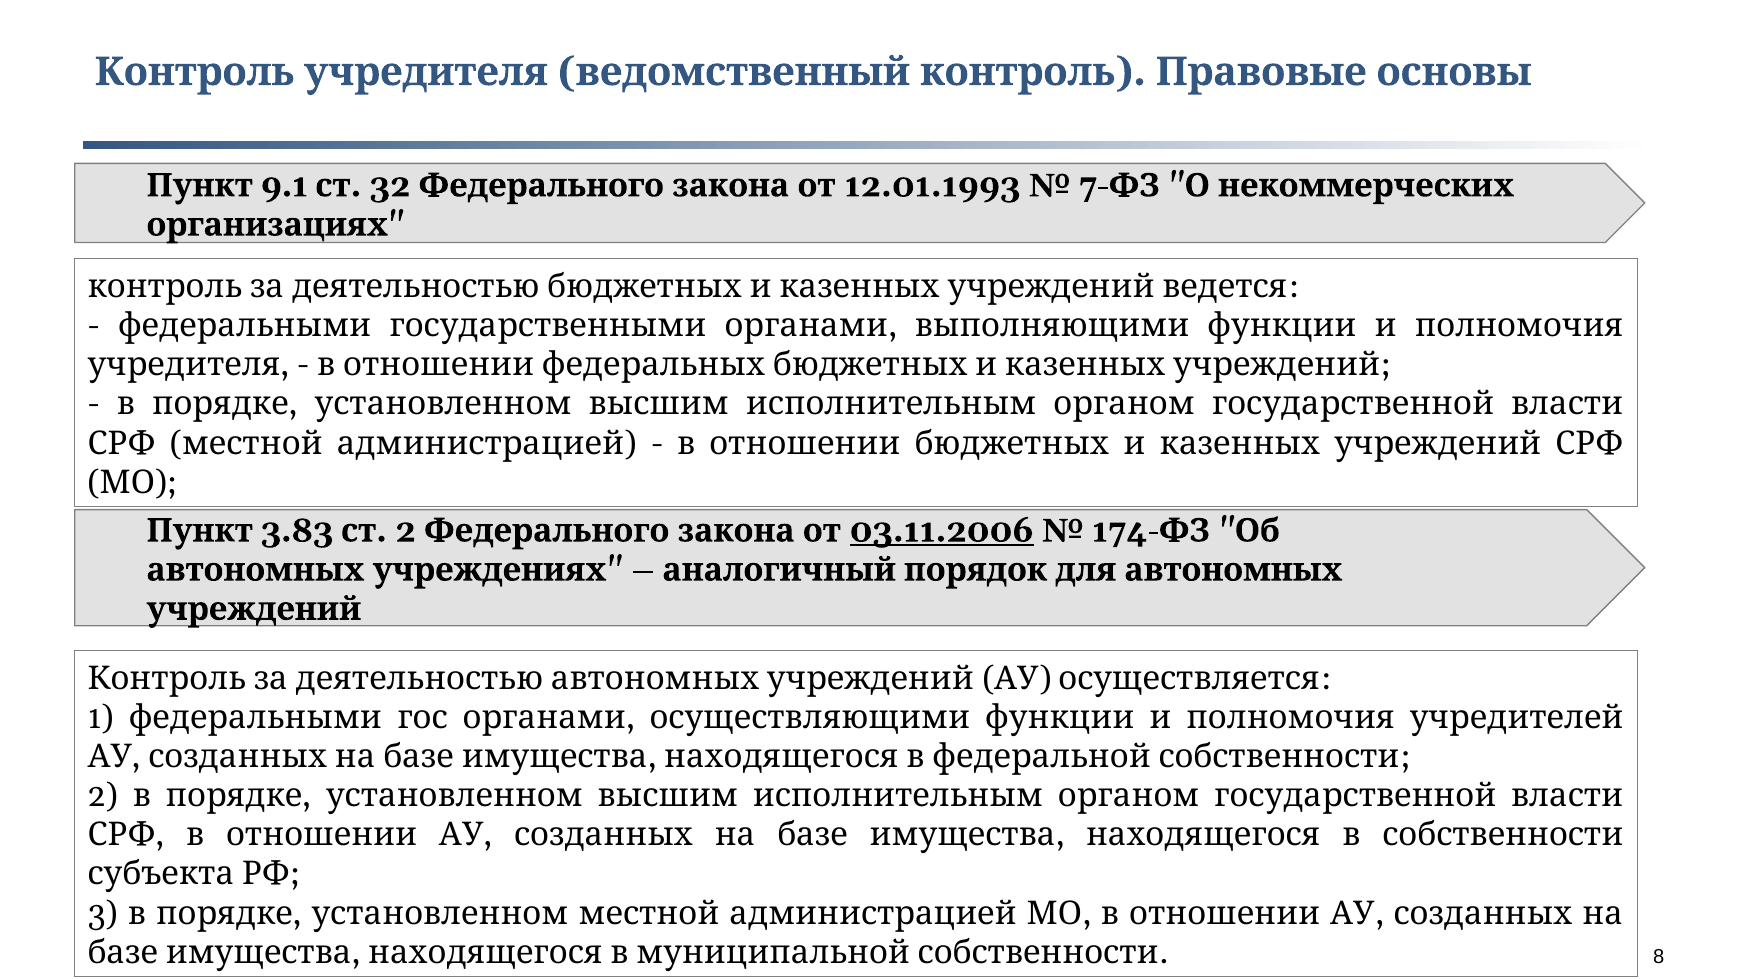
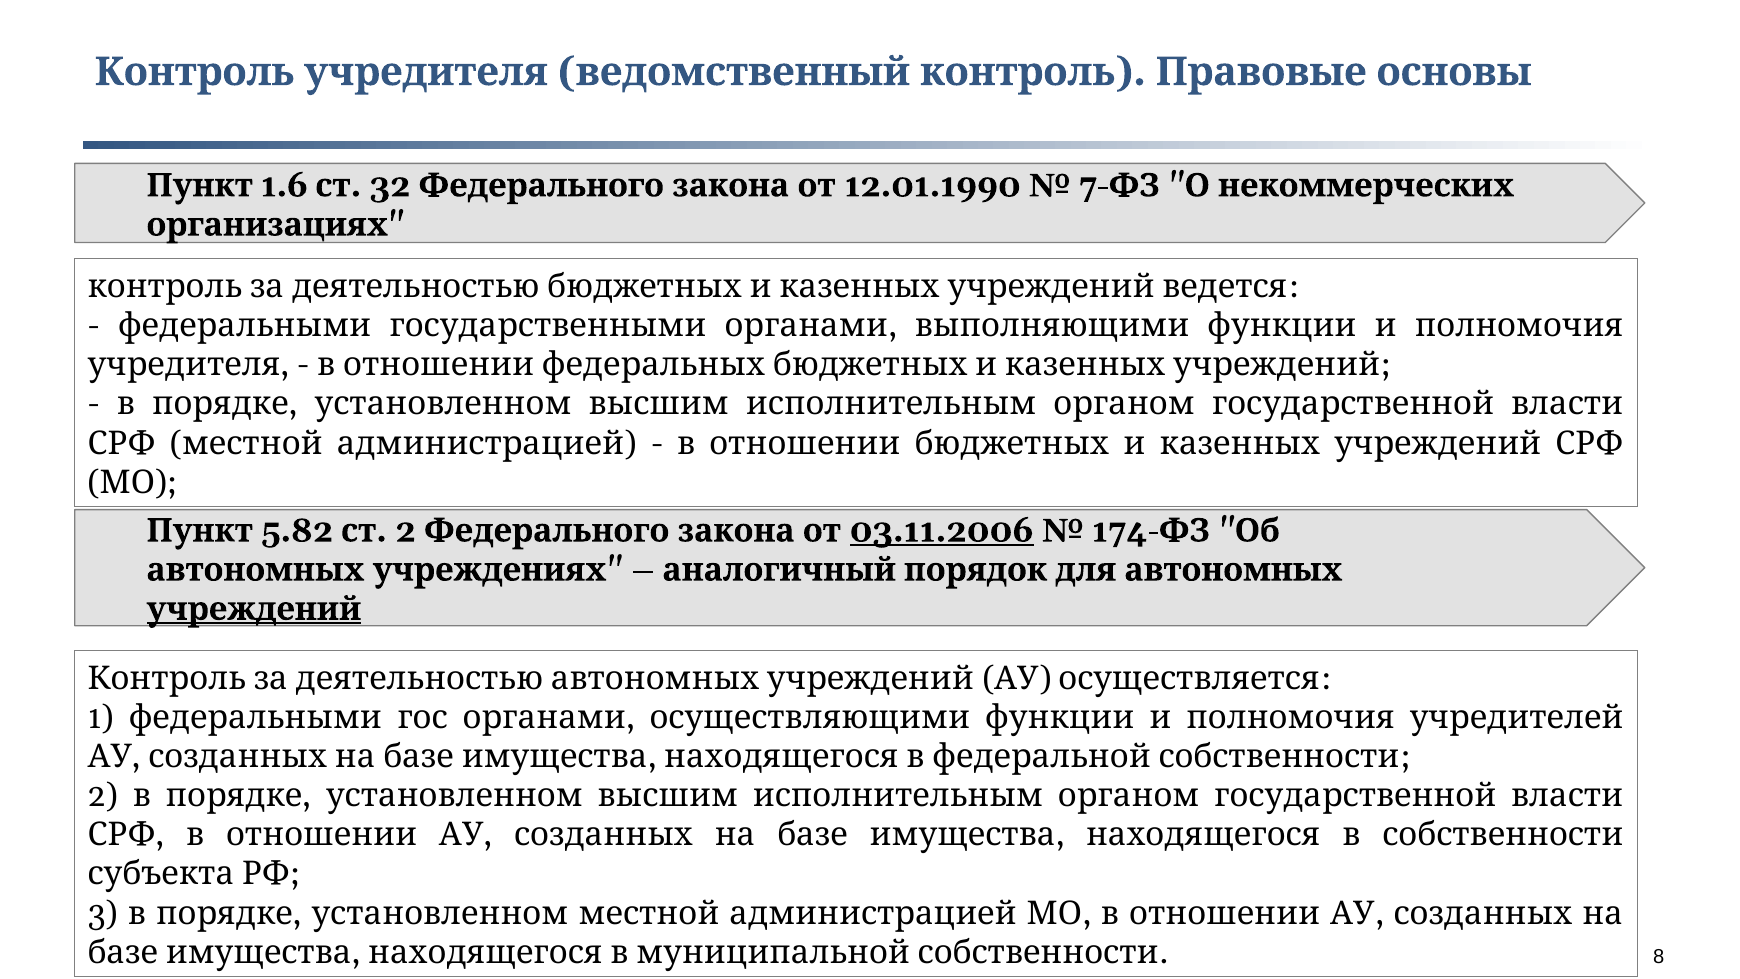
9.1: 9.1 -> 1.6
12.01.1993: 12.01.1993 -> 12.01.1990
3.83: 3.83 -> 5.82
учреждений at (254, 609) underline: none -> present
